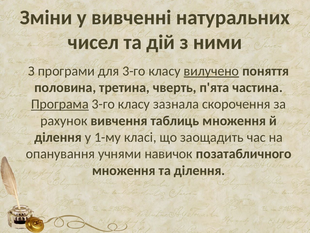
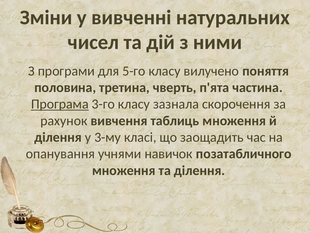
для 3-го: 3-го -> 5-го
вилучено underline: present -> none
1-му: 1-му -> 3-му
